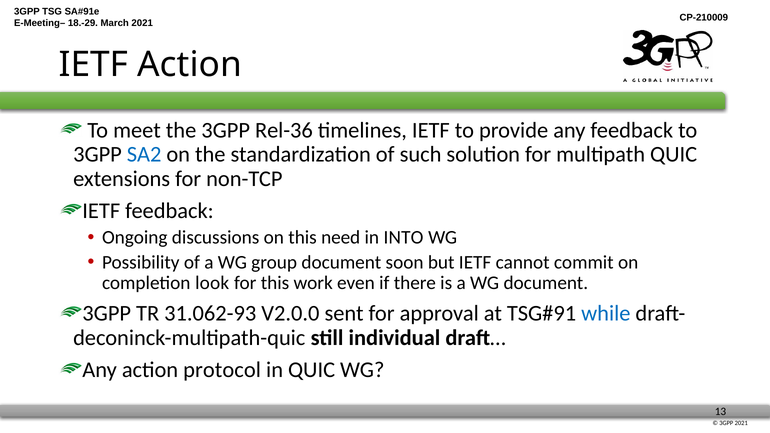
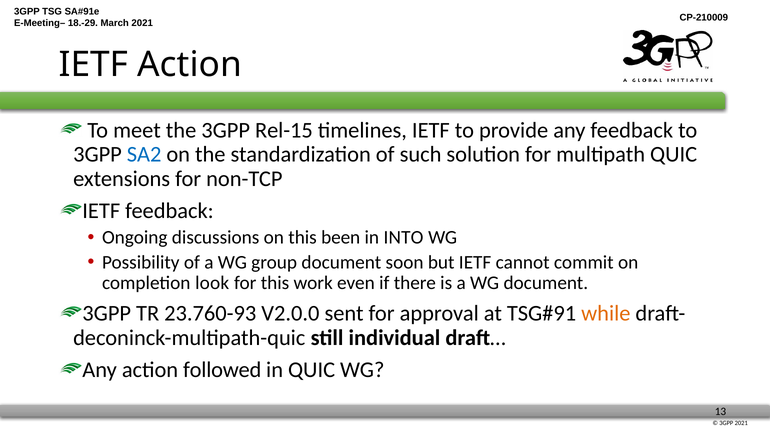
Rel-36: Rel-36 -> Rel-15
need: need -> been
31.062-93: 31.062-93 -> 23.760-93
while colour: blue -> orange
protocol: protocol -> followed
